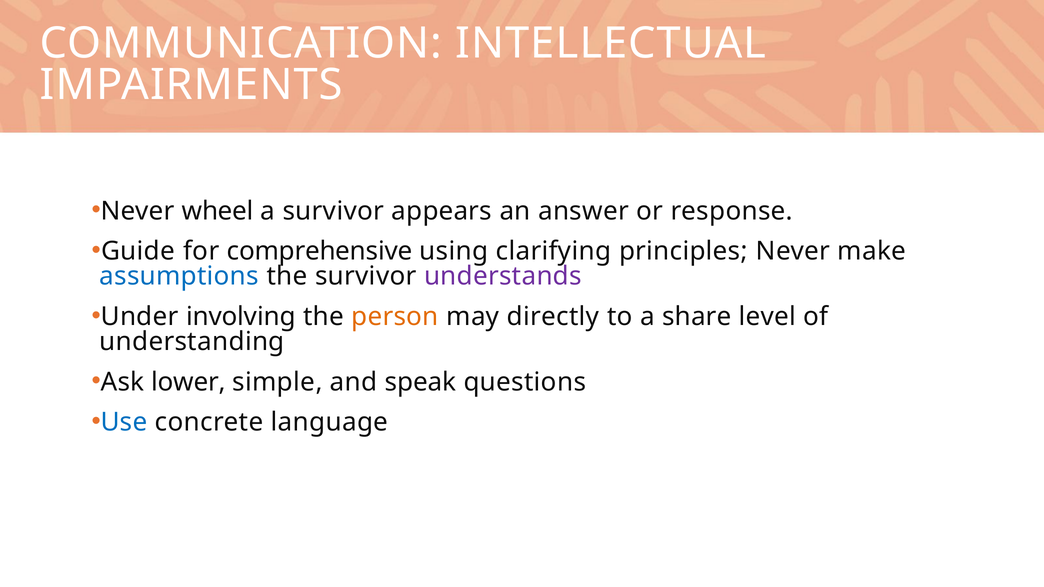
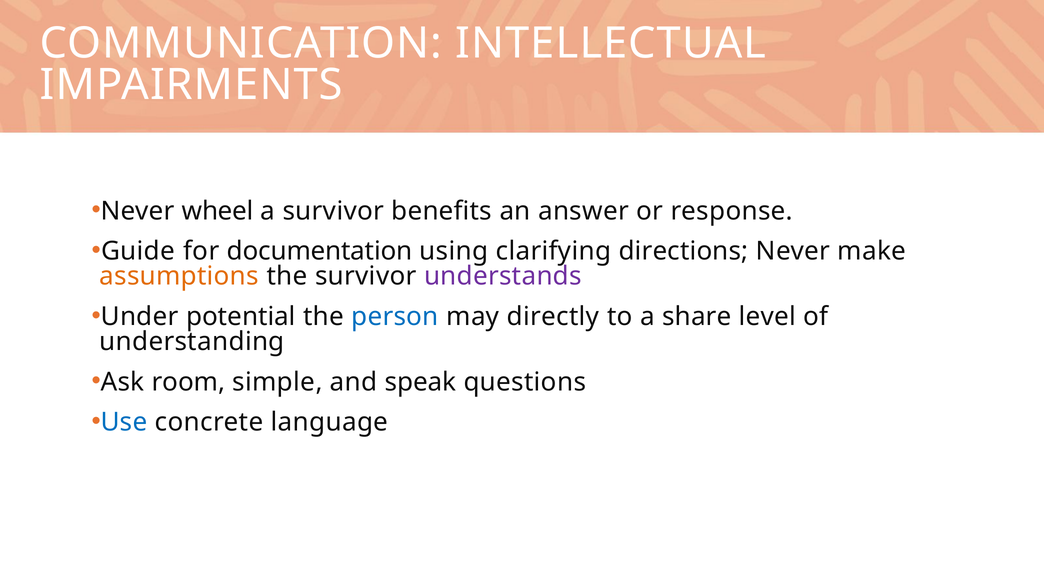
appears: appears -> benefits
comprehensive: comprehensive -> documentation
principles: principles -> directions
assumptions colour: blue -> orange
involving: involving -> potential
person colour: orange -> blue
lower: lower -> room
